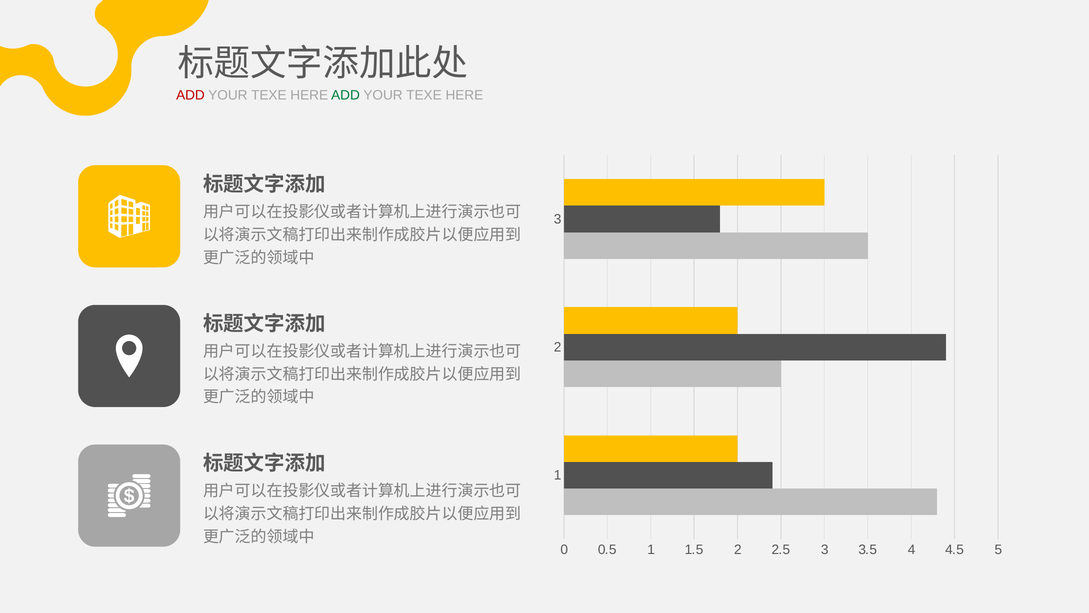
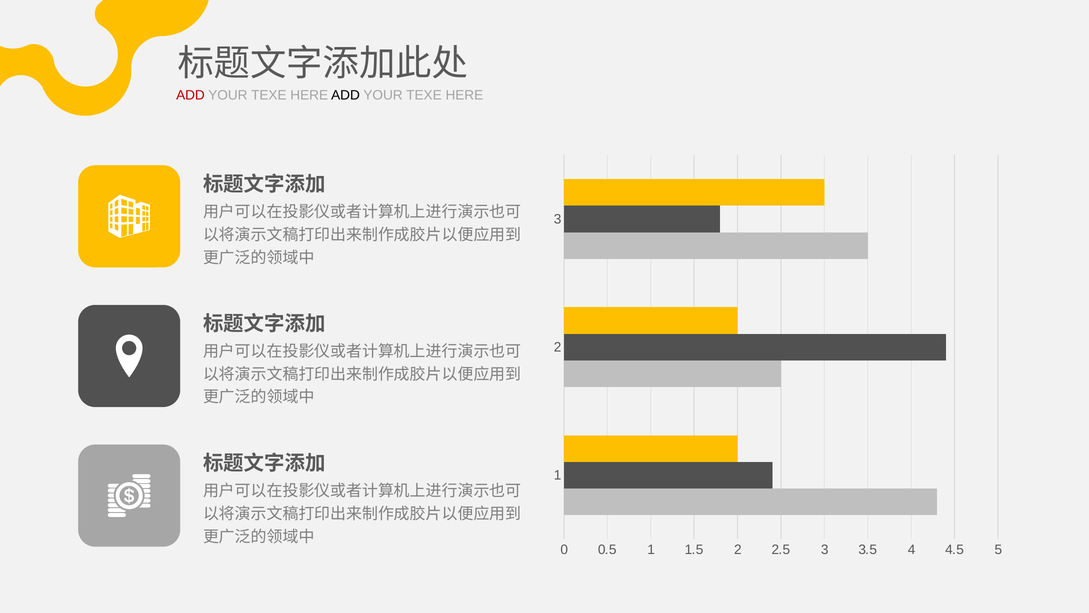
ADD at (346, 95) colour: green -> black
